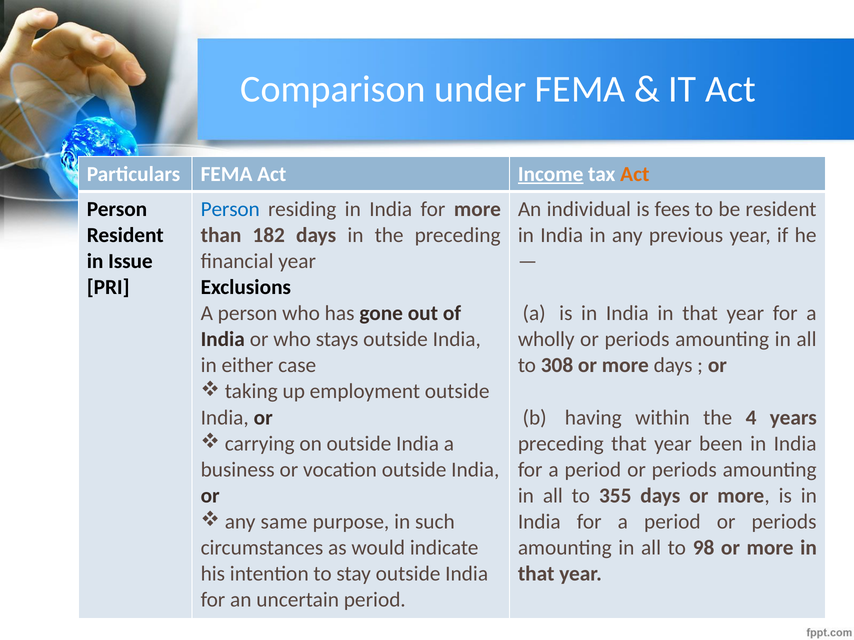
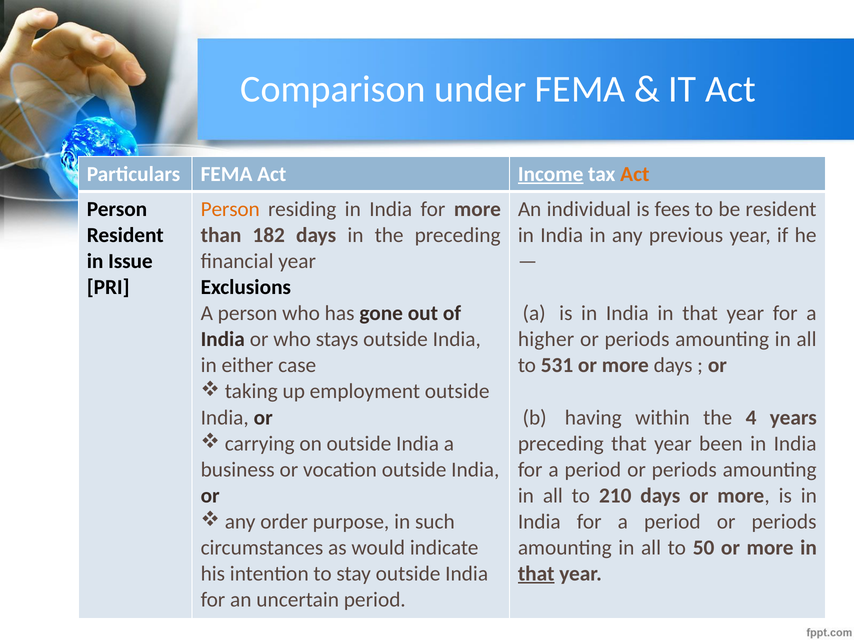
Person at (230, 209) colour: blue -> orange
wholly: wholly -> higher
308: 308 -> 531
355: 355 -> 210
same: same -> order
98: 98 -> 50
that at (536, 574) underline: none -> present
